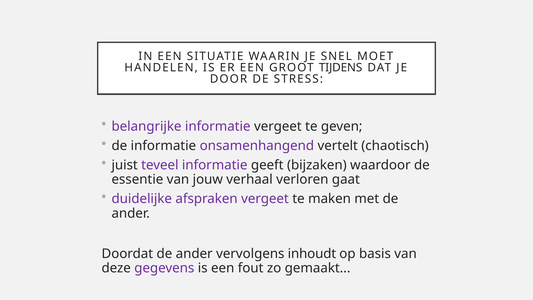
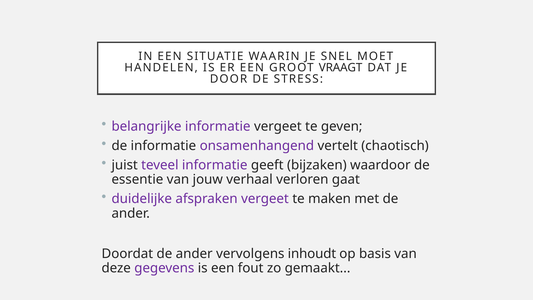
TIJDENS: TIJDENS -> VRAAGT
